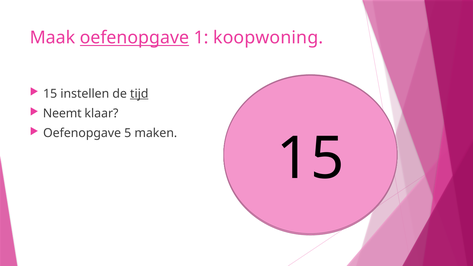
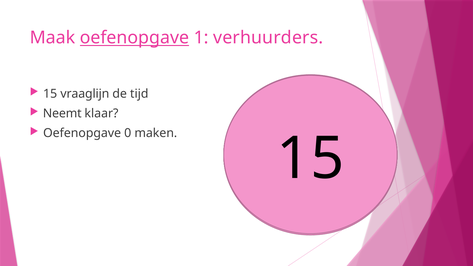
koopwoning: koopwoning -> verhuurders
instellen: instellen -> vraaglijn
tijd underline: present -> none
5: 5 -> 0
